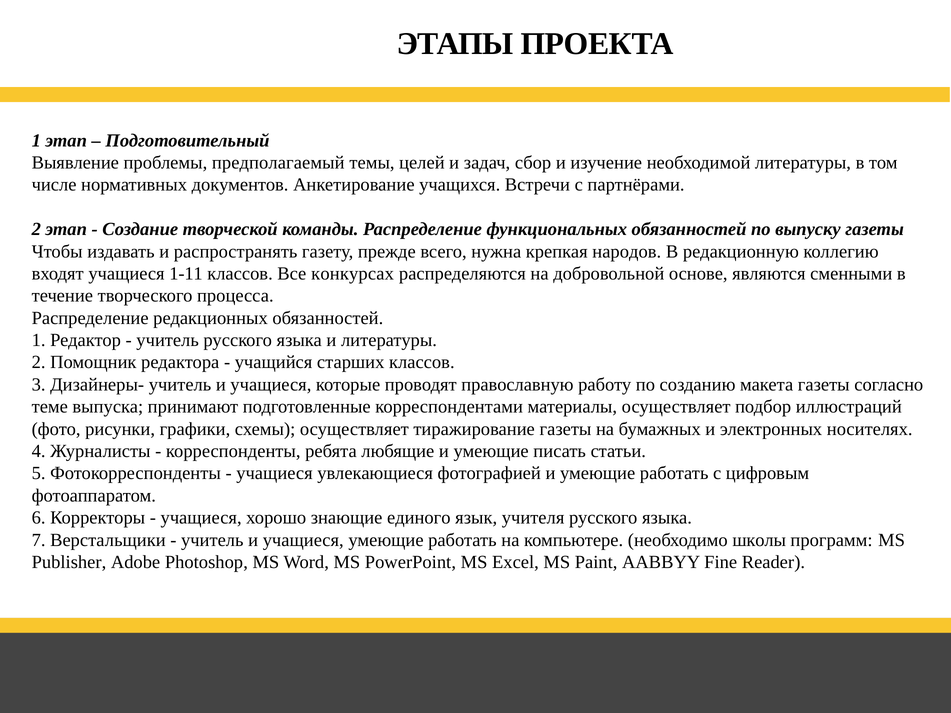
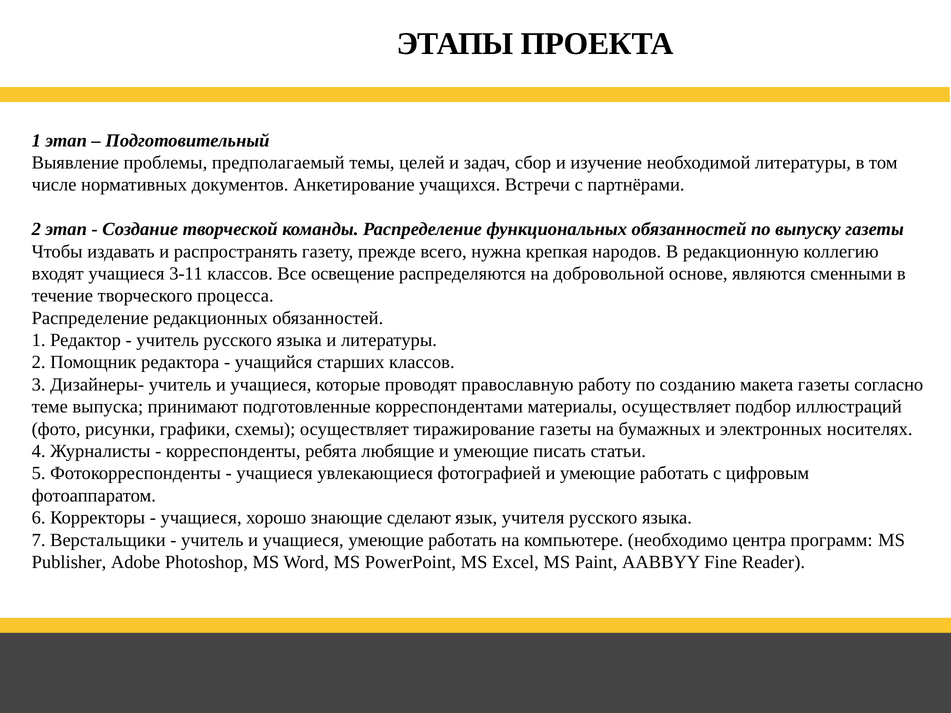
1-11: 1-11 -> 3-11
конкурсах: конкурсах -> освещение
единого: единого -> сделают
школы: школы -> центра
